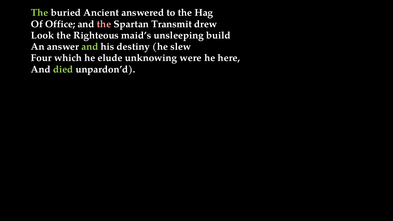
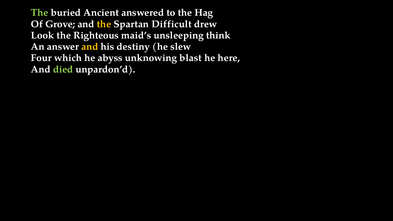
Office: Office -> Grove
the at (104, 24) colour: pink -> yellow
Transmit: Transmit -> Difficult
build: build -> think
and at (90, 47) colour: light green -> yellow
elude: elude -> abyss
were: were -> blast
